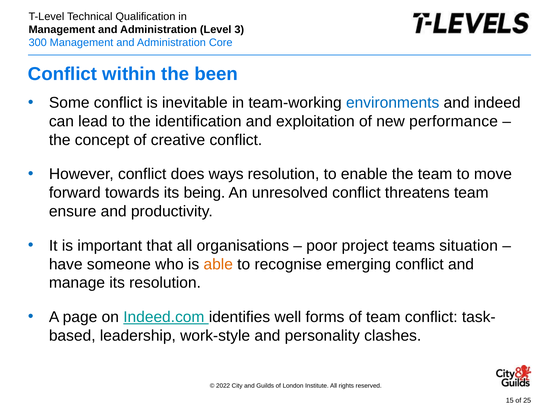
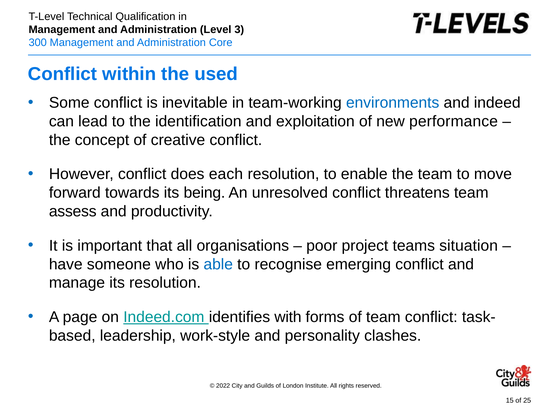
been: been -> used
ways: ways -> each
ensure: ensure -> assess
able colour: orange -> blue
well: well -> with
